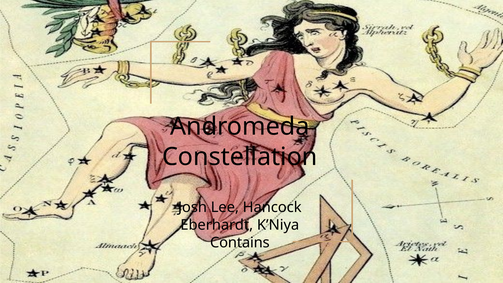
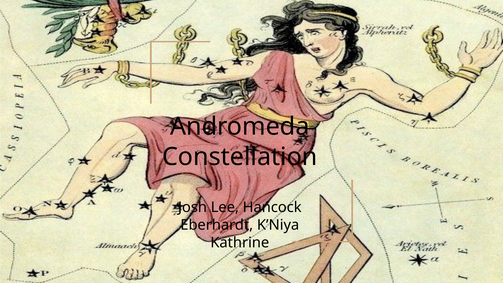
Contains: Contains -> Kathrine
